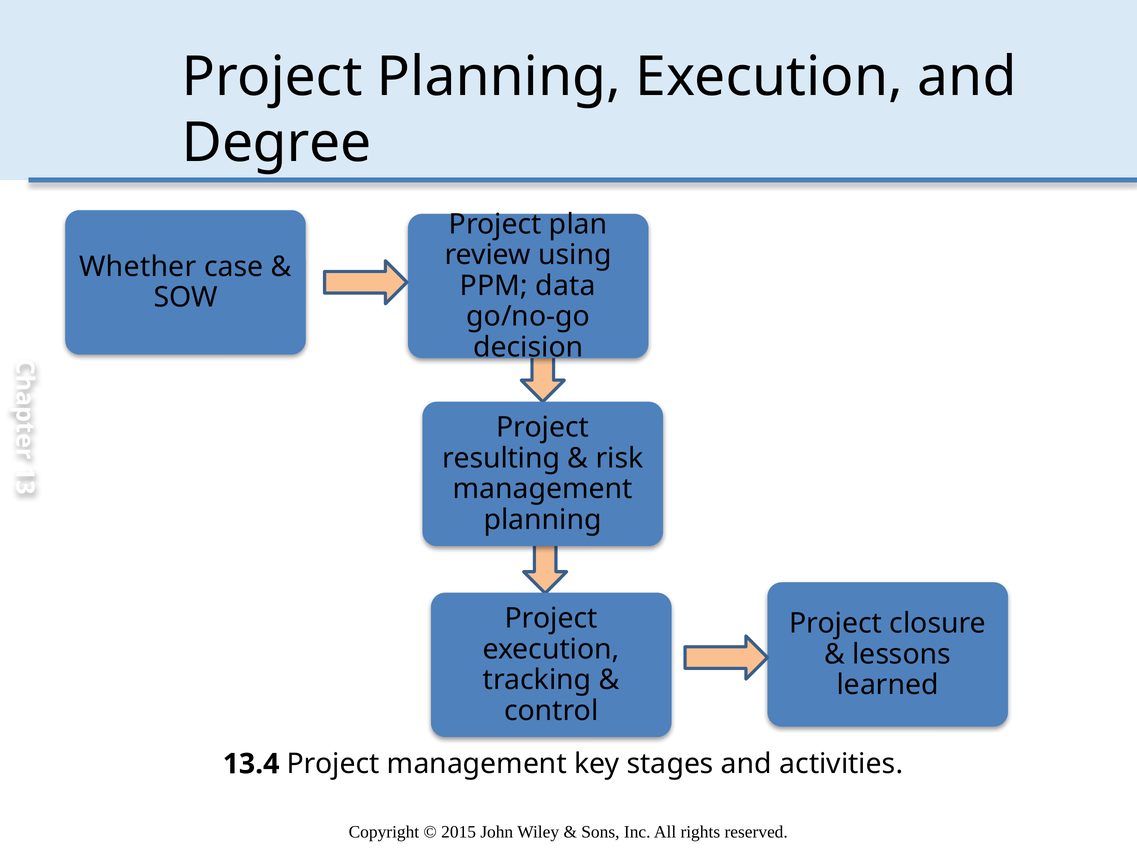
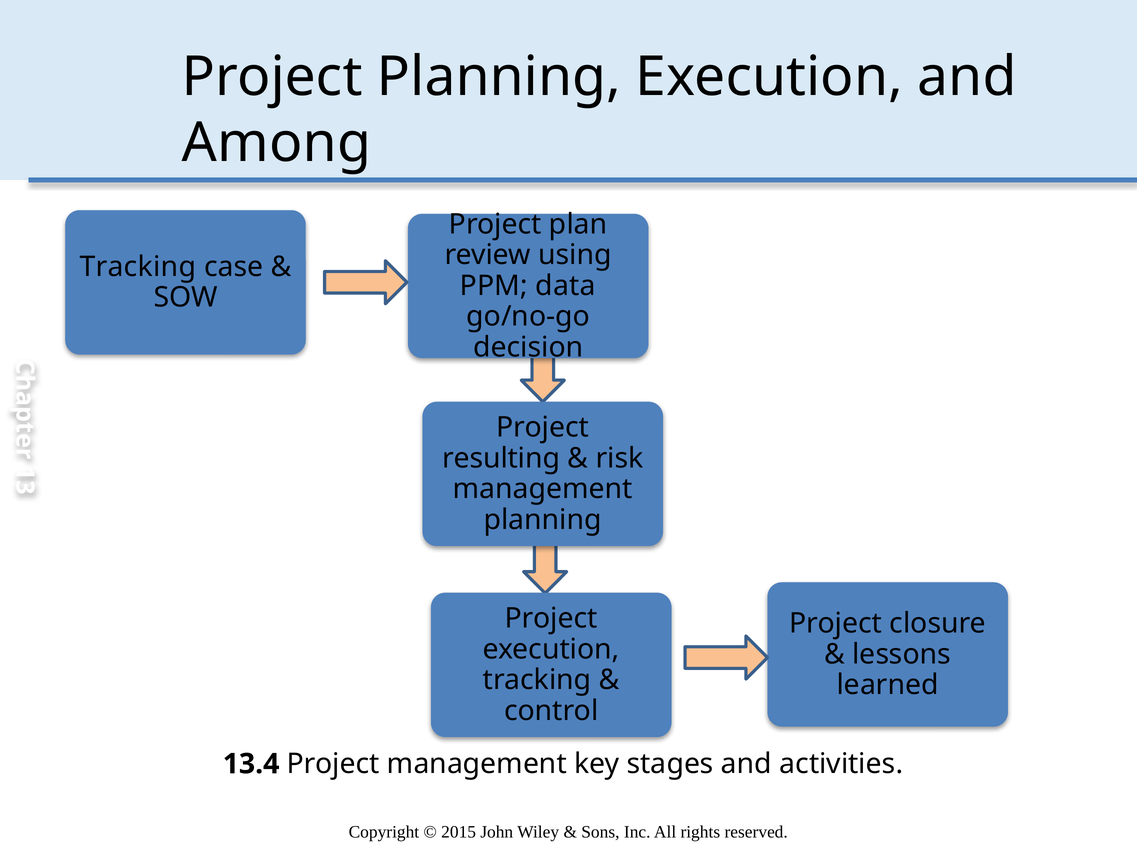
Degree: Degree -> Among
Whether at (138, 267): Whether -> Tracking
